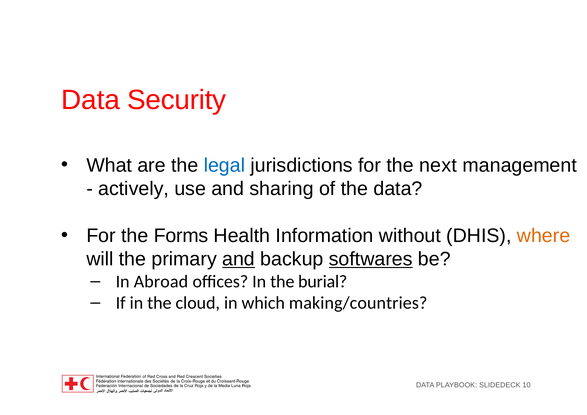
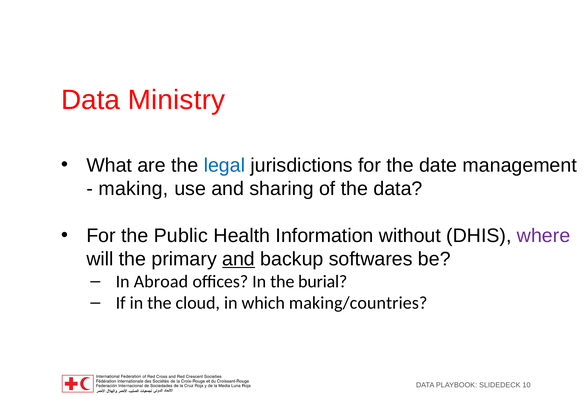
Security: Security -> Ministry
next: next -> date
actively: actively -> making
Forms: Forms -> Public
where colour: orange -> purple
softwares underline: present -> none
